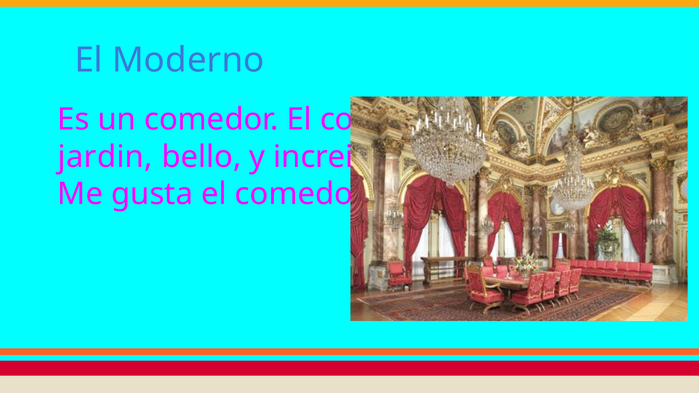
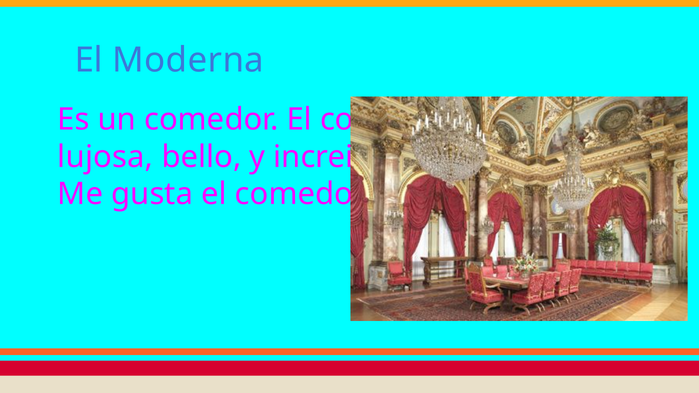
Moderno: Moderno -> Moderna
jardin: jardin -> lujosa
